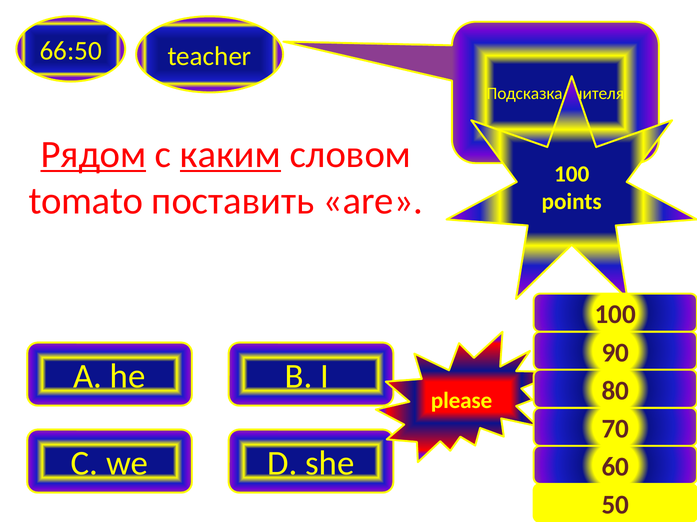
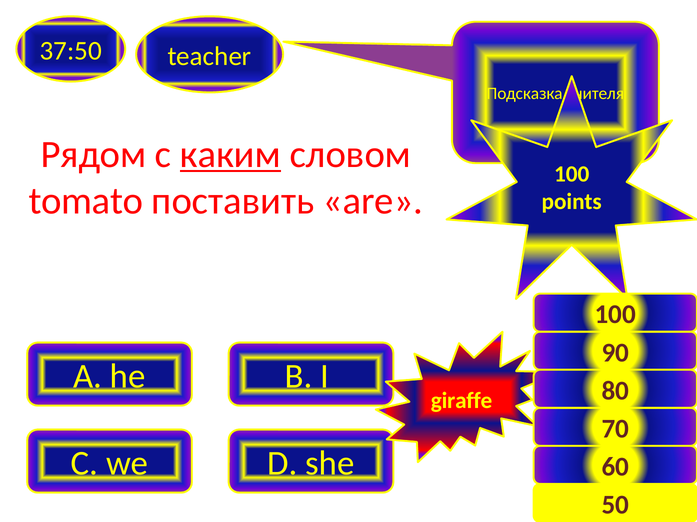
66:50: 66:50 -> 37:50
Рядом underline: present -> none
please: please -> giraffe
